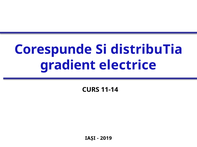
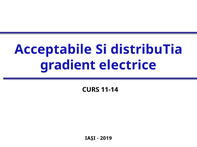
Corespunde: Corespunde -> Acceptabile
